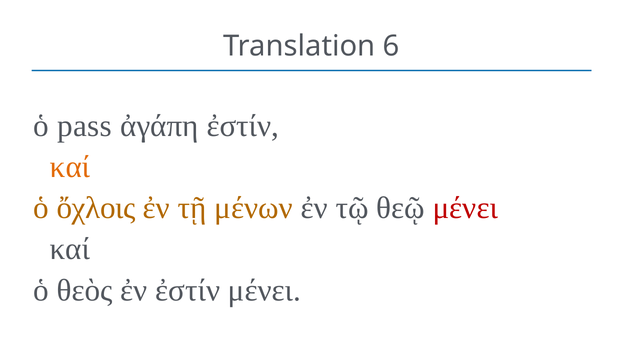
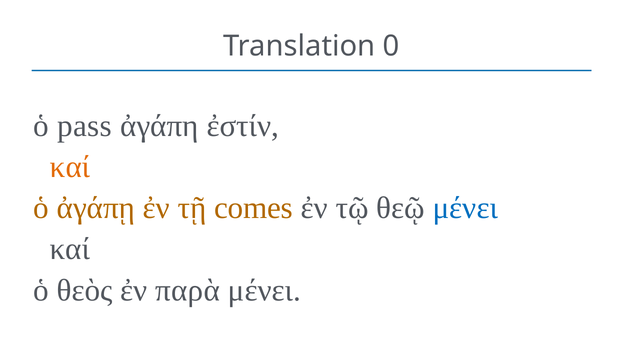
6: 6 -> 0
ὄχλοις: ὄχλοις -> ἀγάπῃ
μένων: μένων -> comes
μένει at (465, 208) colour: red -> blue
ἐν ἐστίν: ἐστίν -> παρὰ
